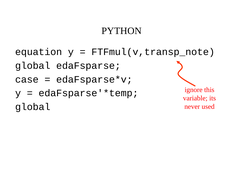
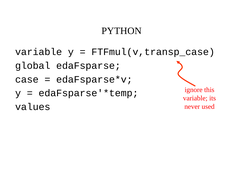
equation at (39, 52): equation -> variable
FTFmul(v,transp_note: FTFmul(v,transp_note -> FTFmul(v,transp_case
global at (33, 107): global -> values
